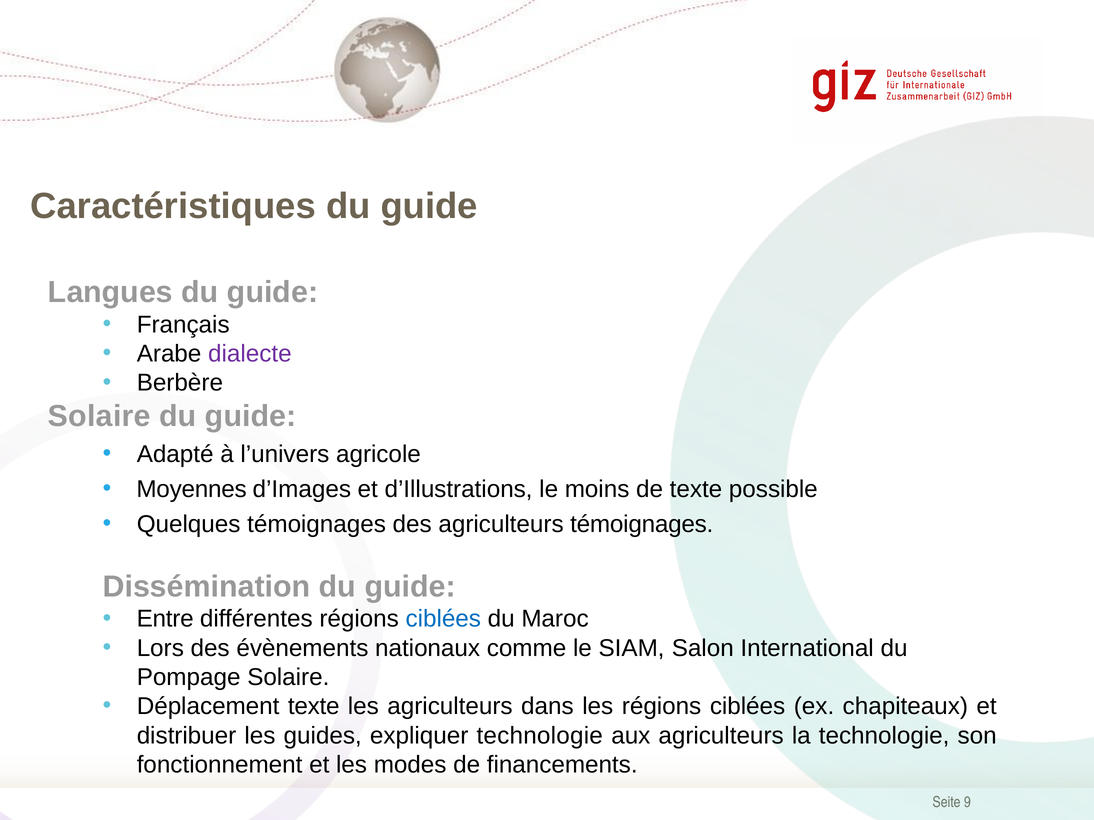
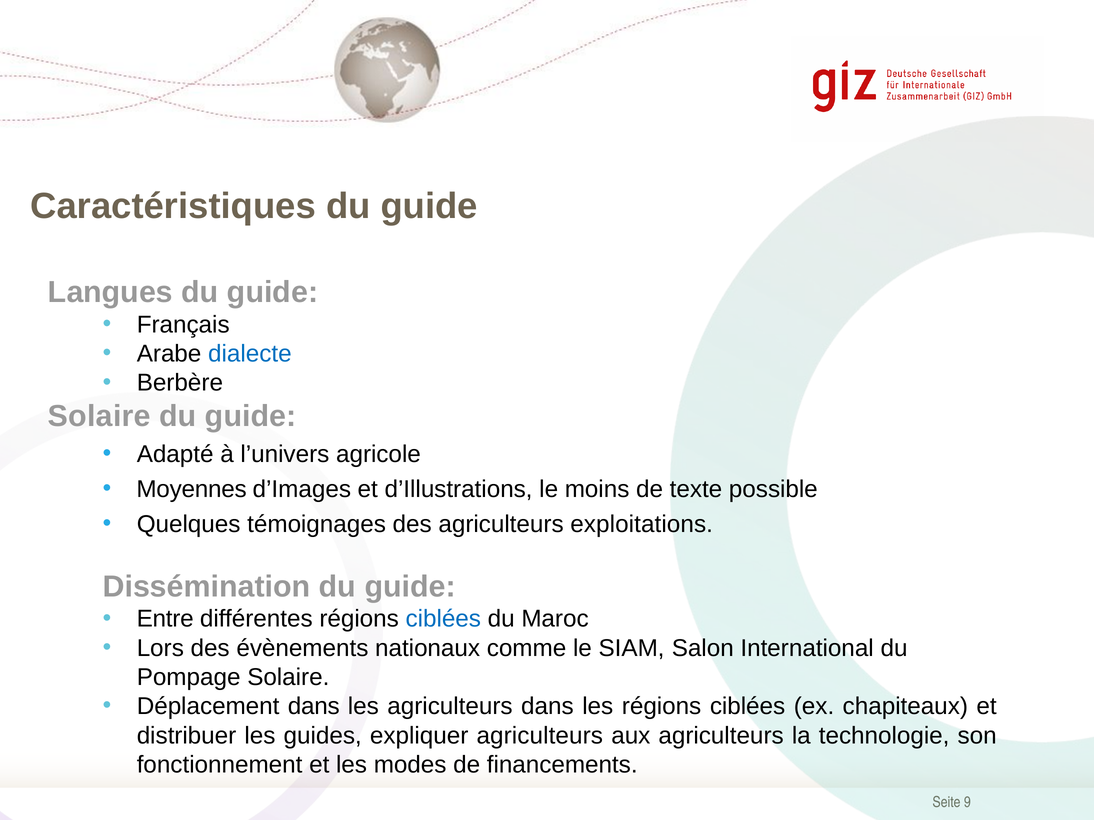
dialecte colour: purple -> blue
agriculteurs témoignages: témoignages -> exploitations
Déplacement texte: texte -> dans
expliquer technologie: technologie -> agriculteurs
